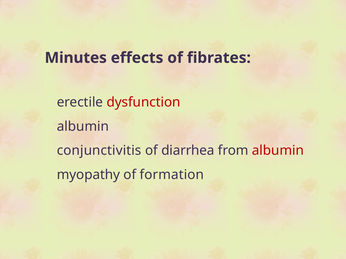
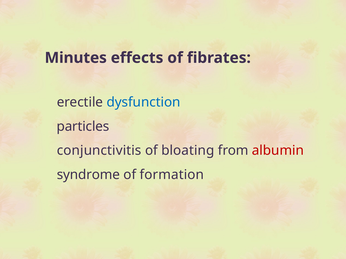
dysfunction colour: red -> blue
albumin at (83, 127): albumin -> particles
diarrhea: diarrhea -> bloating
myopathy: myopathy -> syndrome
